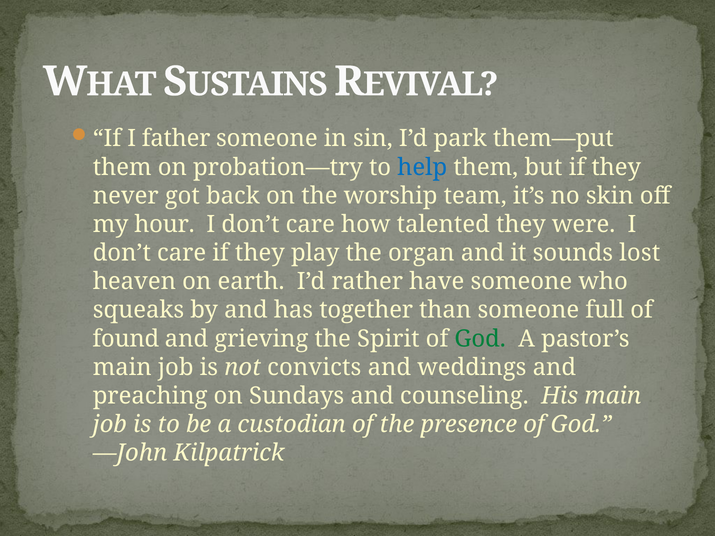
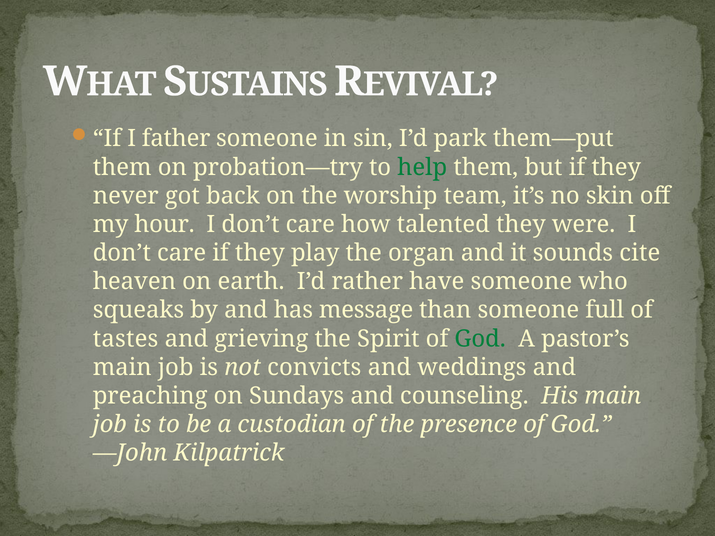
help colour: blue -> green
lost: lost -> cite
together: together -> message
found: found -> tastes
